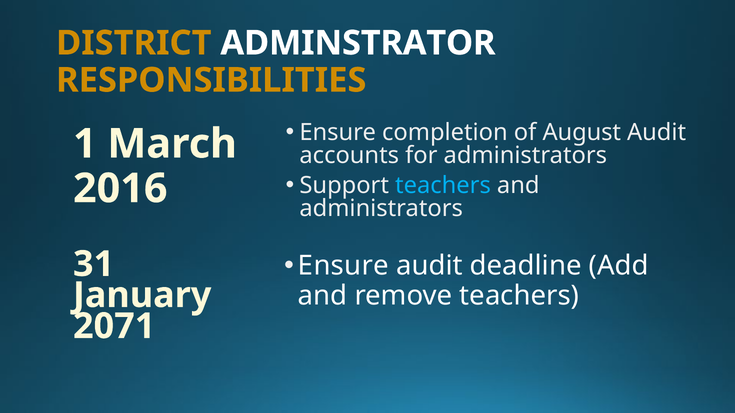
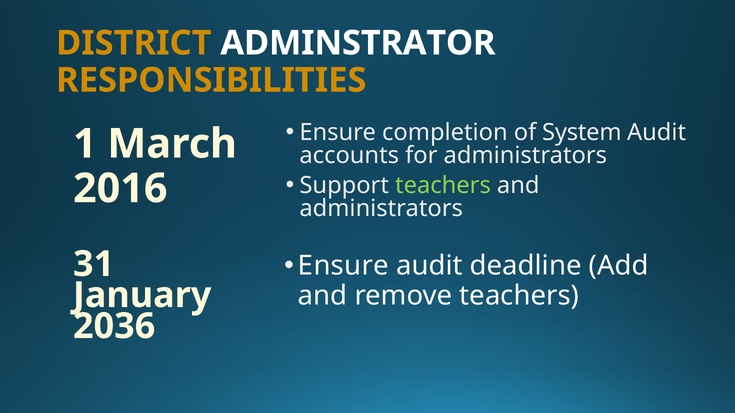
August: August -> System
teachers at (443, 186) colour: light blue -> light green
2071: 2071 -> 2036
